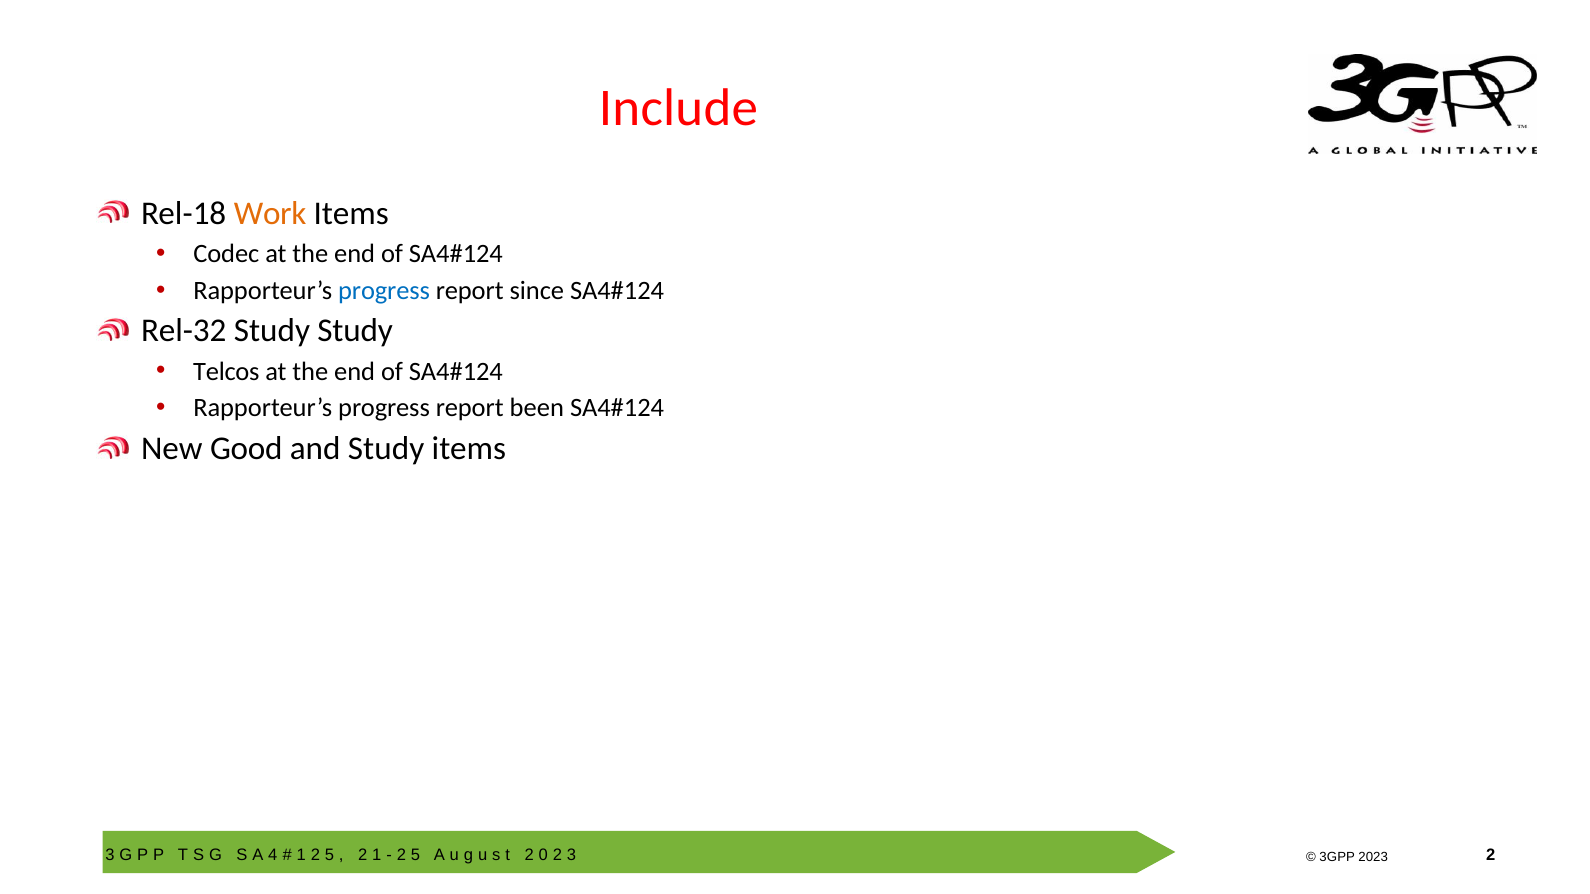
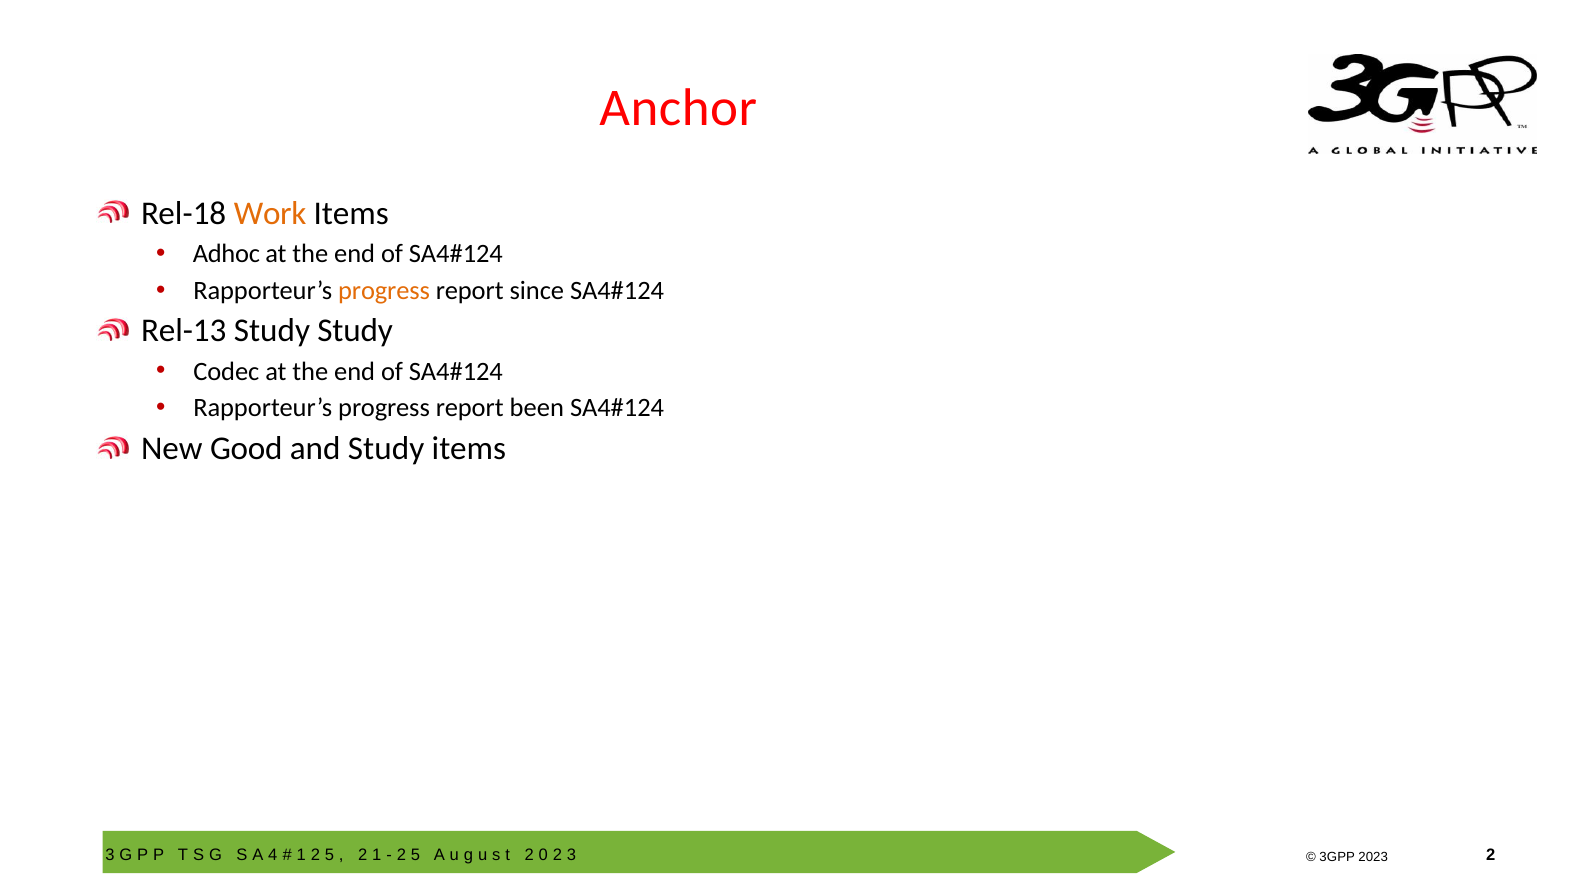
Include: Include -> Anchor
Codec: Codec -> Adhoc
progress at (384, 291) colour: blue -> orange
Rel-32: Rel-32 -> Rel-13
Telcos: Telcos -> Codec
